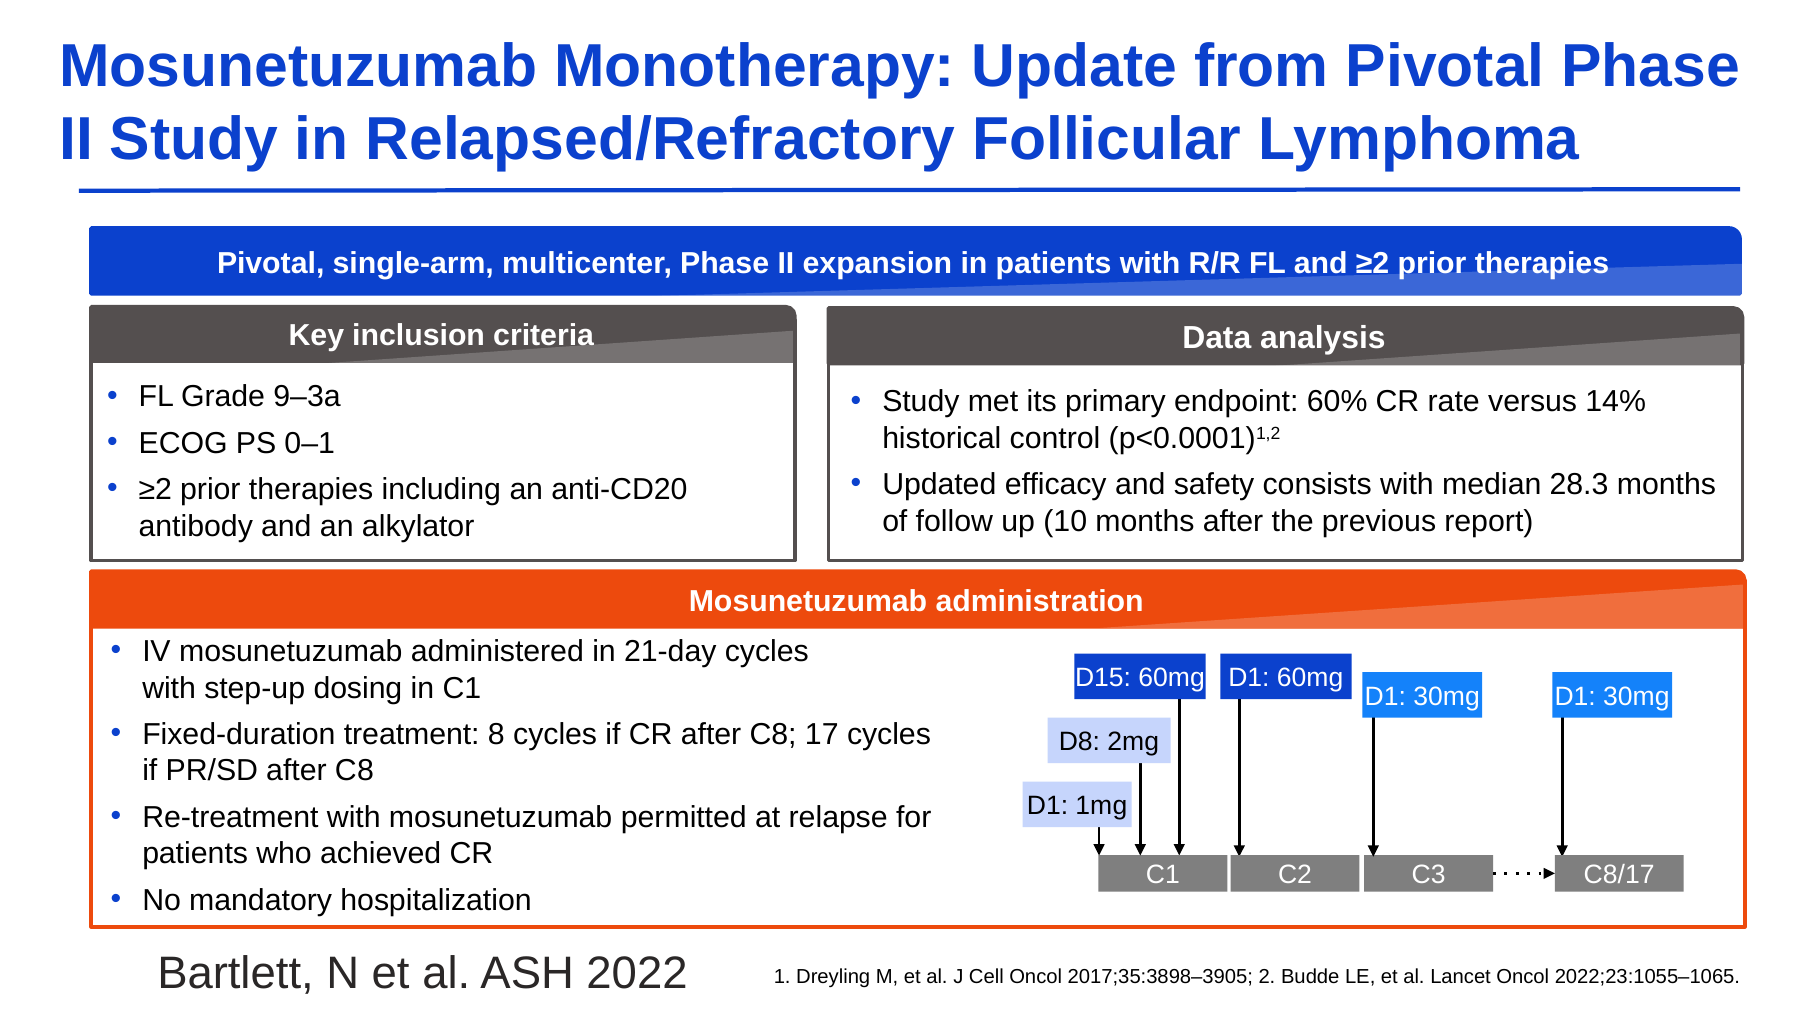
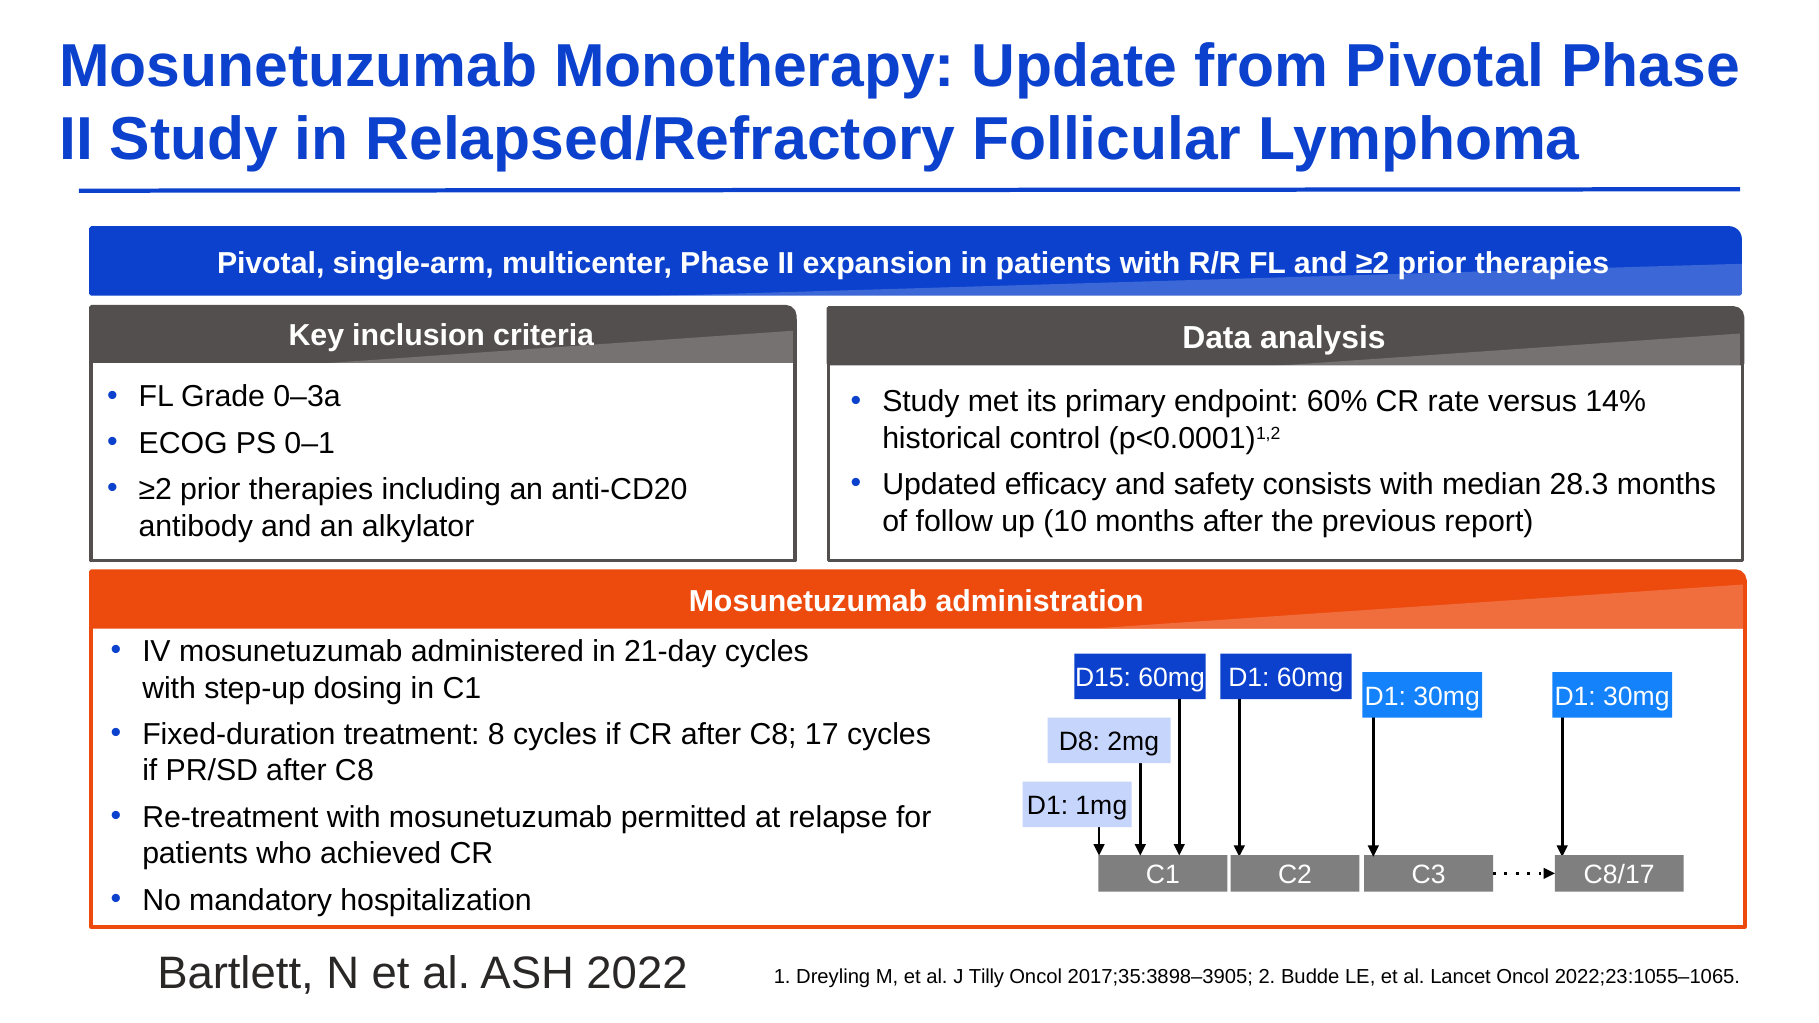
9–3a: 9–3a -> 0–3a
Cell: Cell -> Tilly
